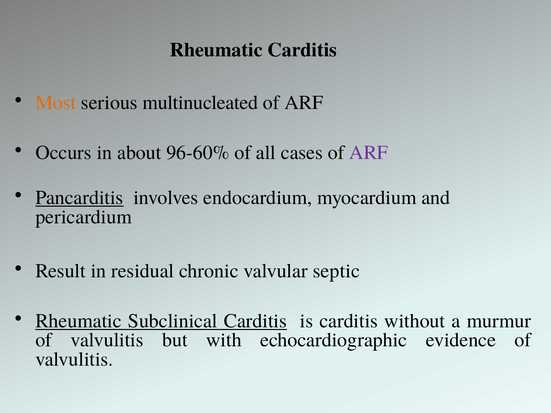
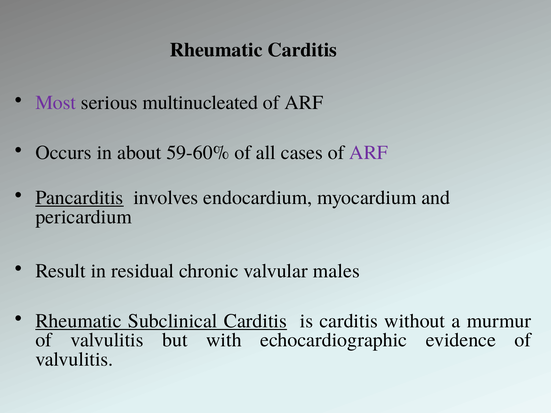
Most colour: orange -> purple
96-60%: 96-60% -> 59-60%
septic: septic -> males
